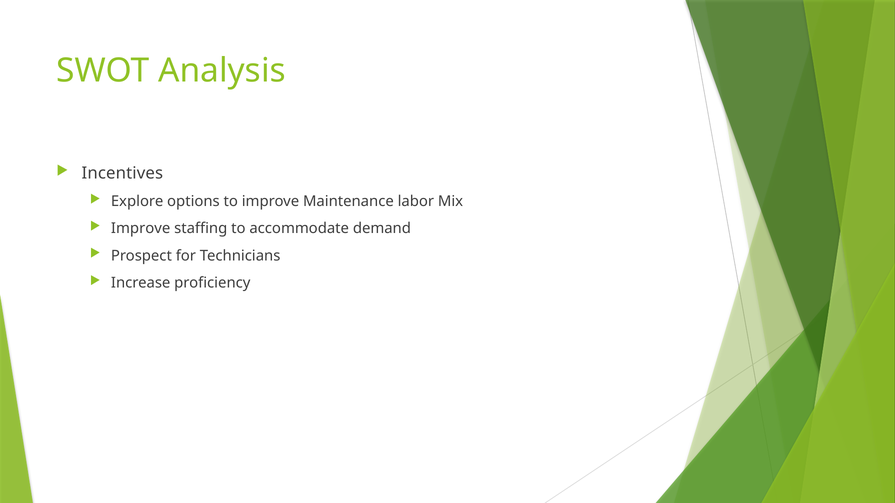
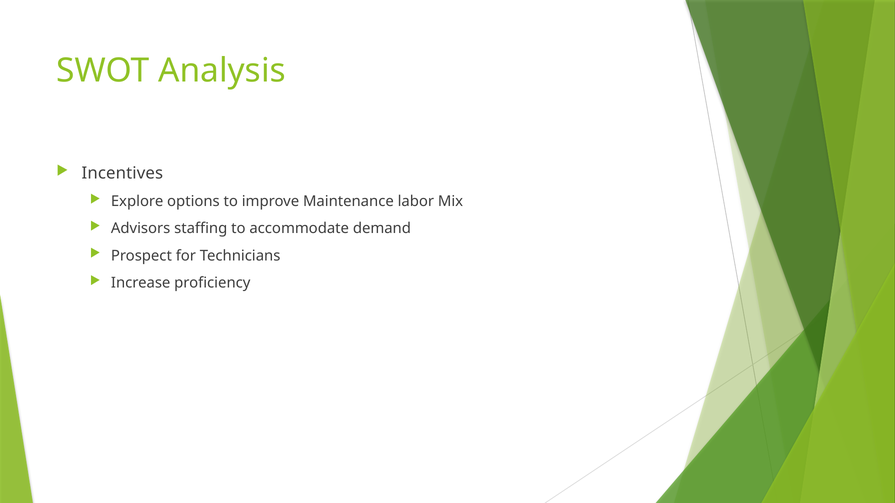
Improve at (141, 229): Improve -> Advisors
